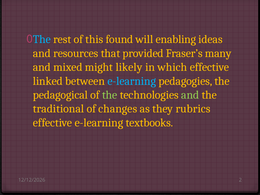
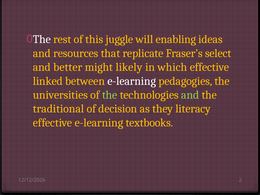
The at (42, 39) colour: light blue -> white
found: found -> juggle
provided: provided -> replicate
many: many -> select
mixed: mixed -> better
e-learning at (132, 81) colour: light blue -> white
pedagogical: pedagogical -> universities
changes: changes -> decision
rubrics: rubrics -> literacy
